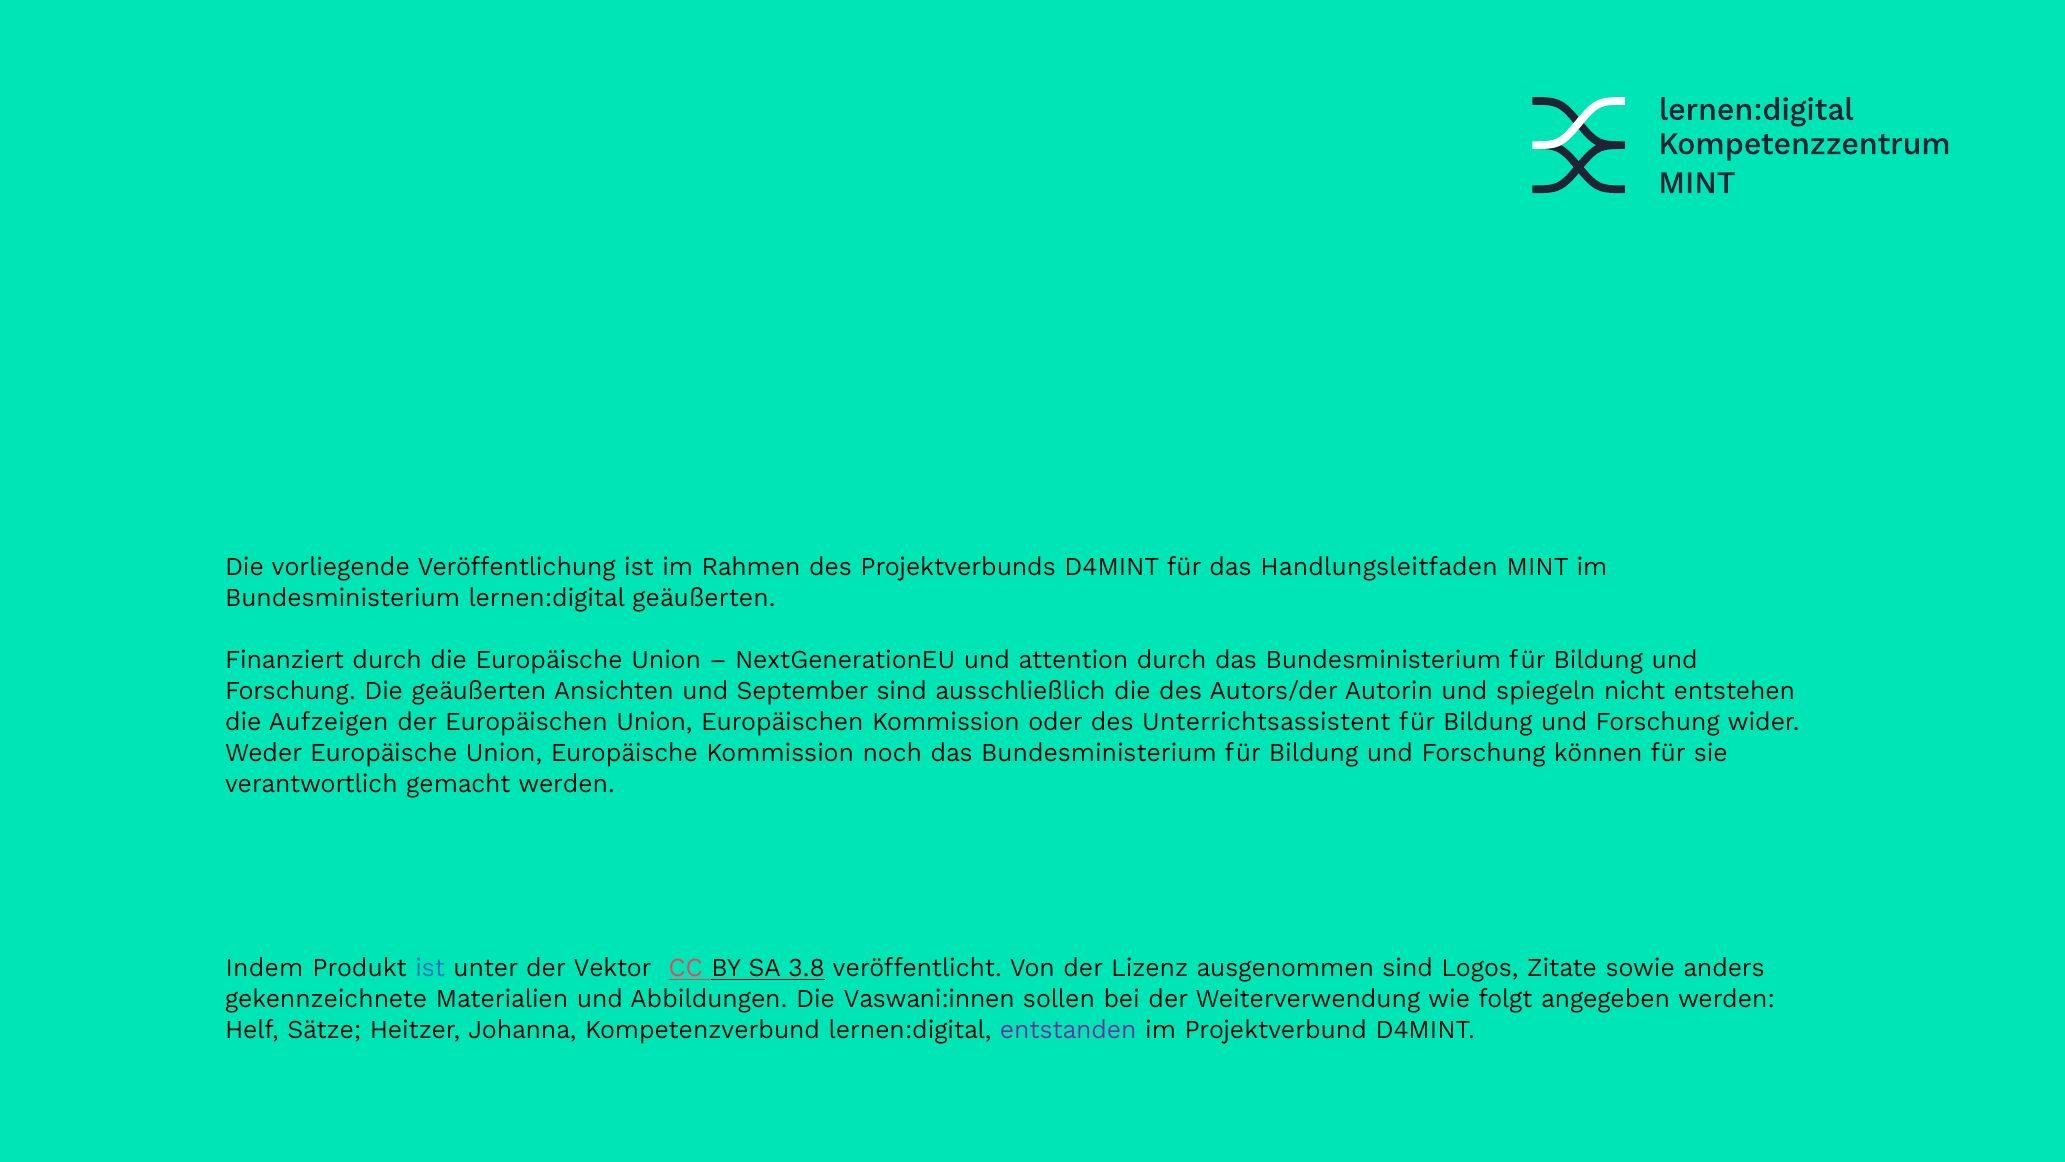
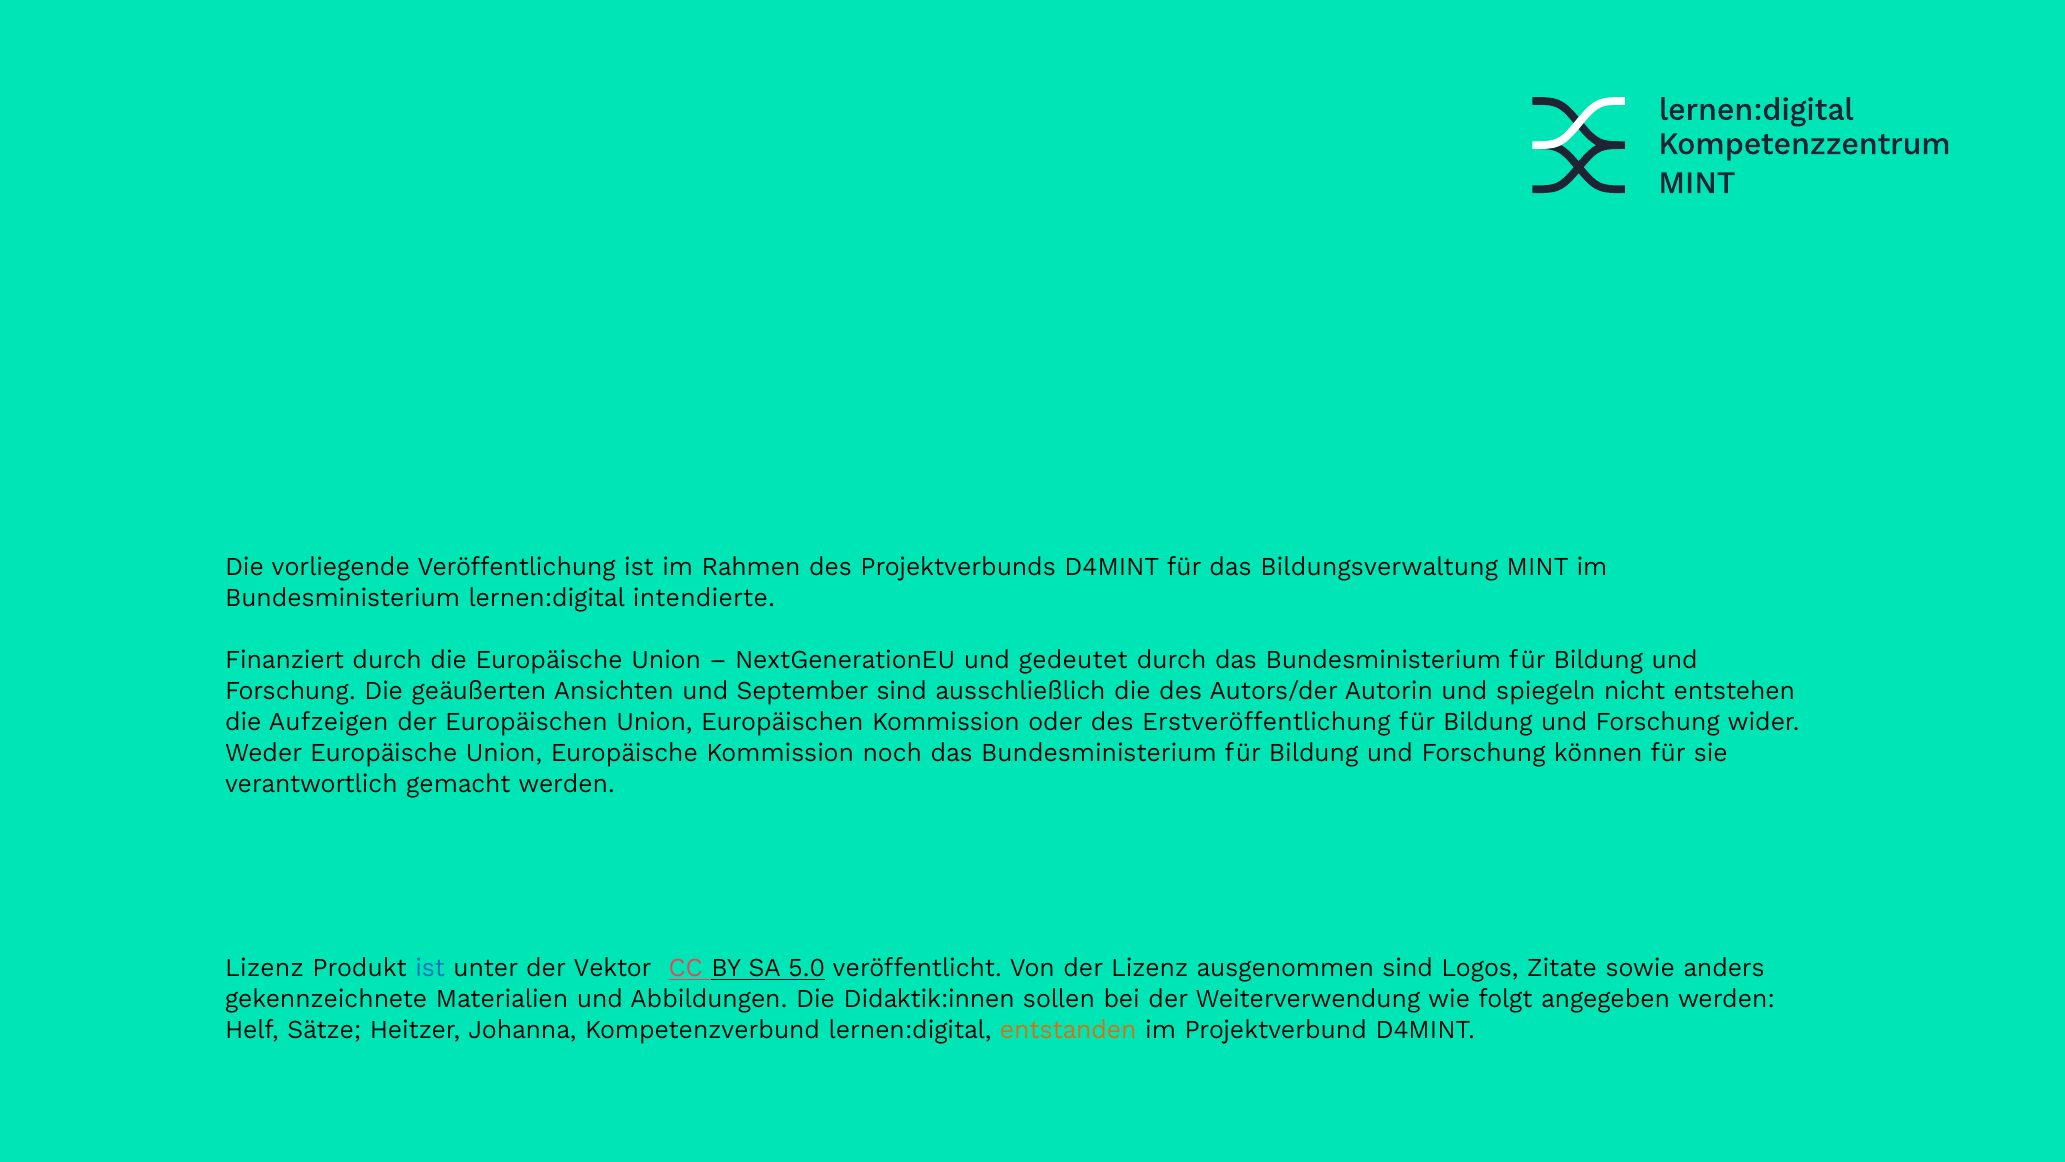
Handlungsleitfaden: Handlungsleitfaden -> Bildungsverwaltung
lernen:digital geäußerten: geäußerten -> intendierte
attention: attention -> gedeutet
Unterrichtsassistent: Unterrichtsassistent -> Erstveröffentlichung
Indem at (264, 967): Indem -> Lizenz
3.8: 3.8 -> 5.0
Vaswani:innen: Vaswani:innen -> Didaktik:innen
entstanden colour: purple -> orange
